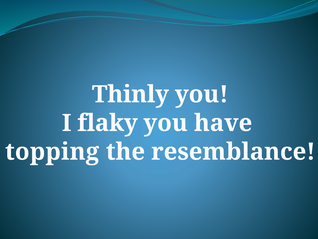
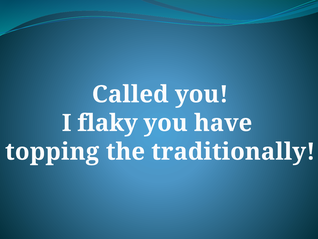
Thinly: Thinly -> Called
resemblance: resemblance -> traditionally
